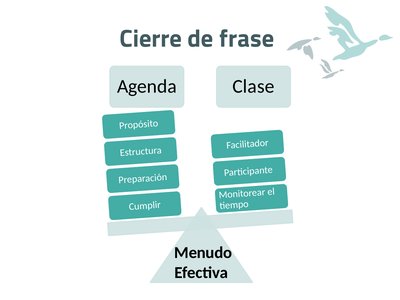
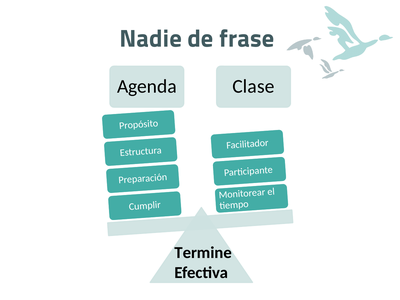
Cierre: Cierre -> Nadie
Menudo: Menudo -> Termine
